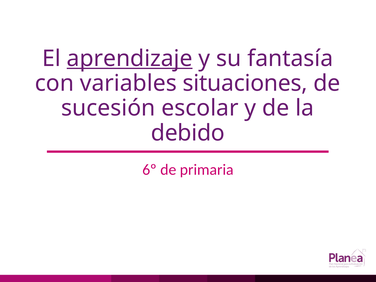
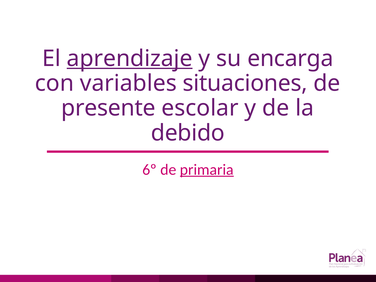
fantasía: fantasía -> encarga
sucesión: sucesión -> presente
primaria underline: none -> present
